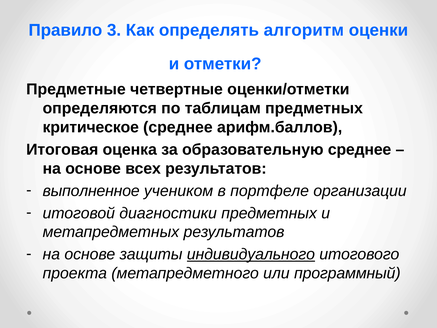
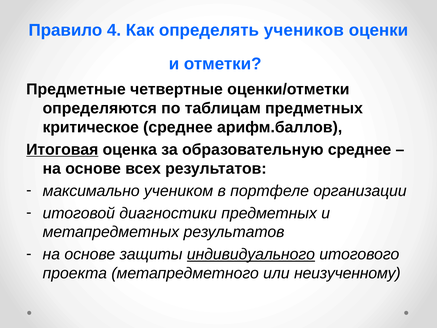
3: 3 -> 4
алгоритм: алгоритм -> учеников
Итоговая underline: none -> present
выполненное: выполненное -> максимально
программный: программный -> неизученному
